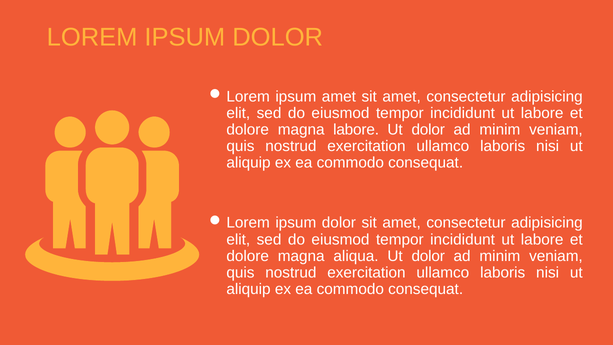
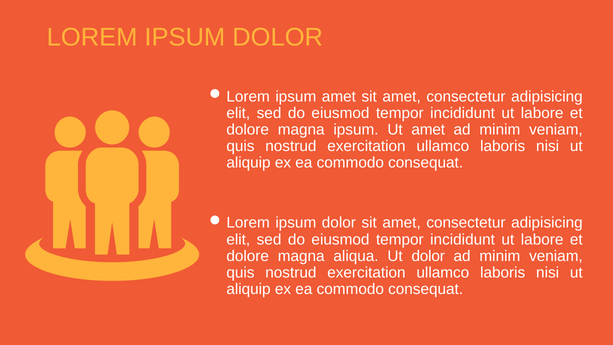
magna labore: labore -> ipsum
dolor at (428, 130): dolor -> amet
